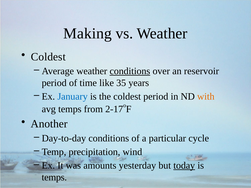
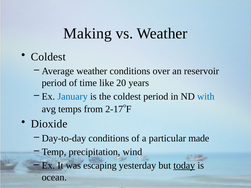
conditions at (130, 71) underline: present -> none
35: 35 -> 20
with colour: orange -> blue
Another: Another -> Dioxide
cycle: cycle -> made
amounts: amounts -> escaping
temps at (54, 178): temps -> ocean
